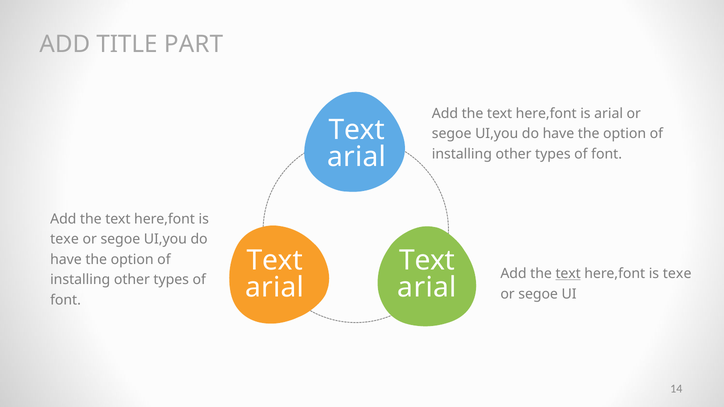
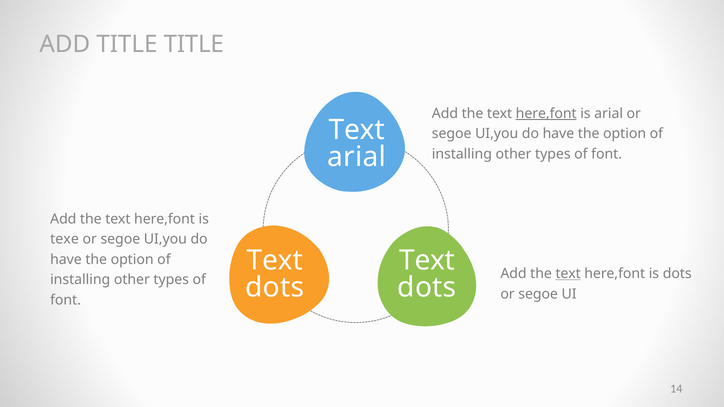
TITLE PART: PART -> TITLE
here,font at (546, 114) underline: none -> present
texe at (677, 274): texe -> dots
arial at (275, 288): arial -> dots
arial at (427, 288): arial -> dots
